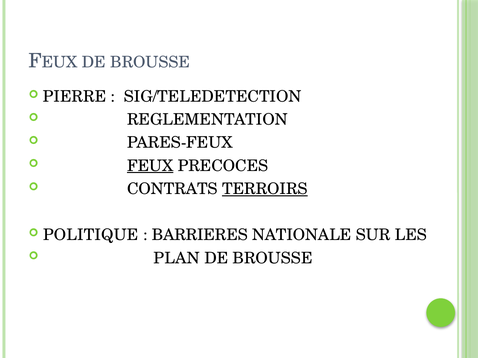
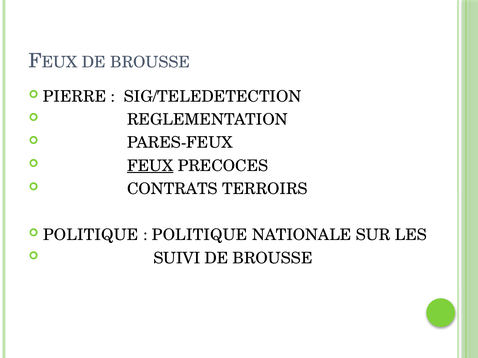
TERROIRS underline: present -> none
BARRIERES at (200, 235): BARRIERES -> POLITIQUE
PLAN: PLAN -> SUIVI
